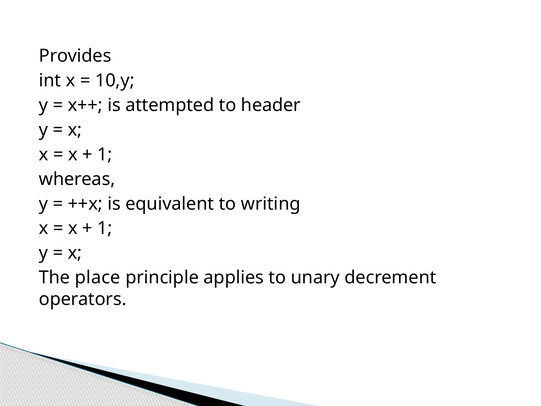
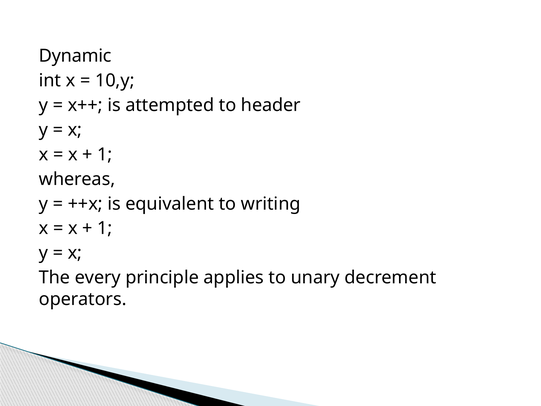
Provides: Provides -> Dynamic
place: place -> every
